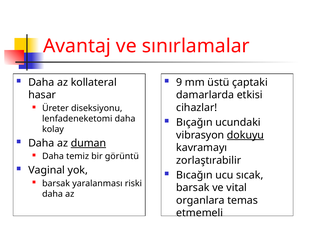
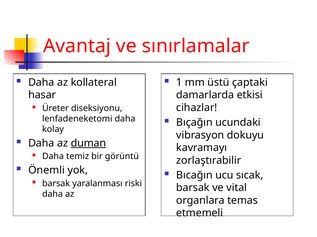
9: 9 -> 1
dokuyu underline: present -> none
Vaginal: Vaginal -> Önemli
